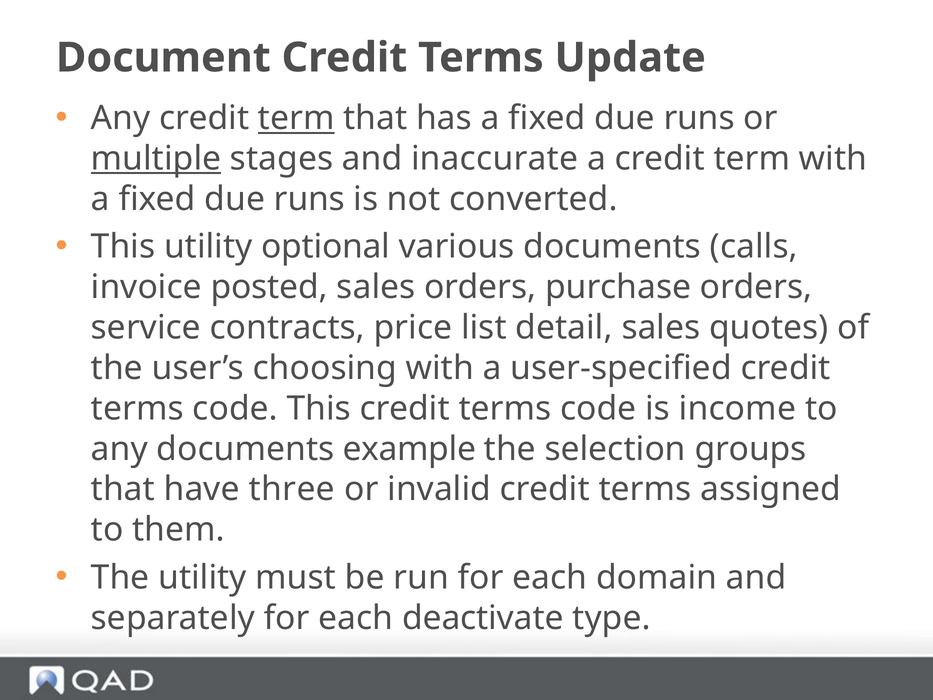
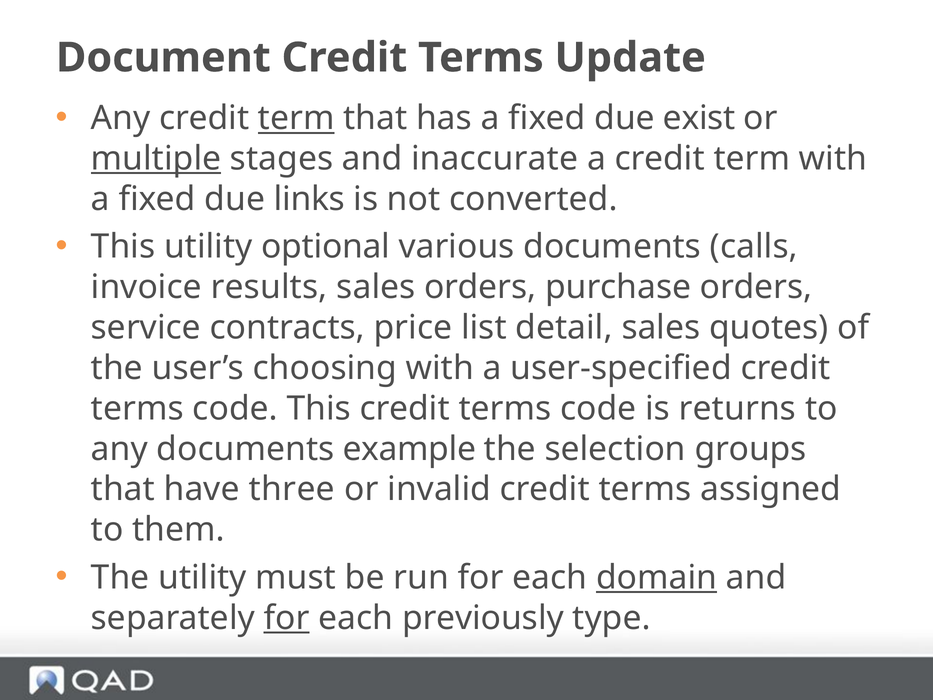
runs at (699, 118): runs -> exist
runs at (309, 199): runs -> links
posted: posted -> results
income: income -> returns
domain underline: none -> present
for at (287, 618) underline: none -> present
deactivate: deactivate -> previously
